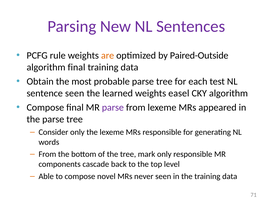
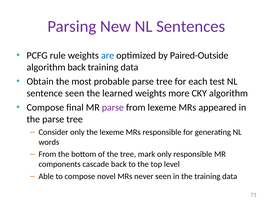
are colour: orange -> blue
algorithm final: final -> back
easel: easel -> more
